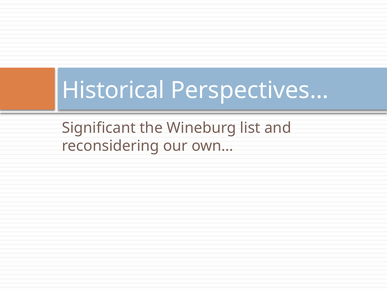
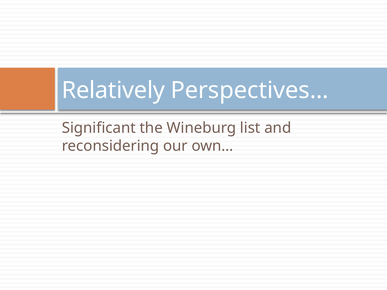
Historical: Historical -> Relatively
